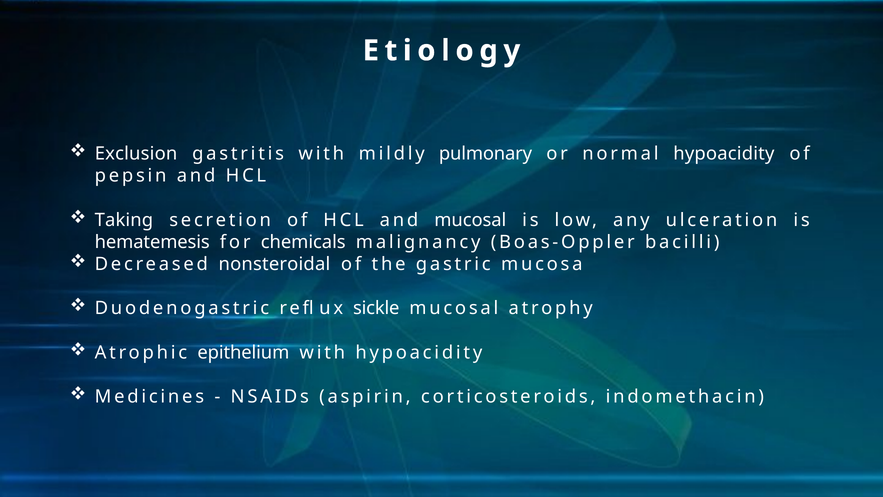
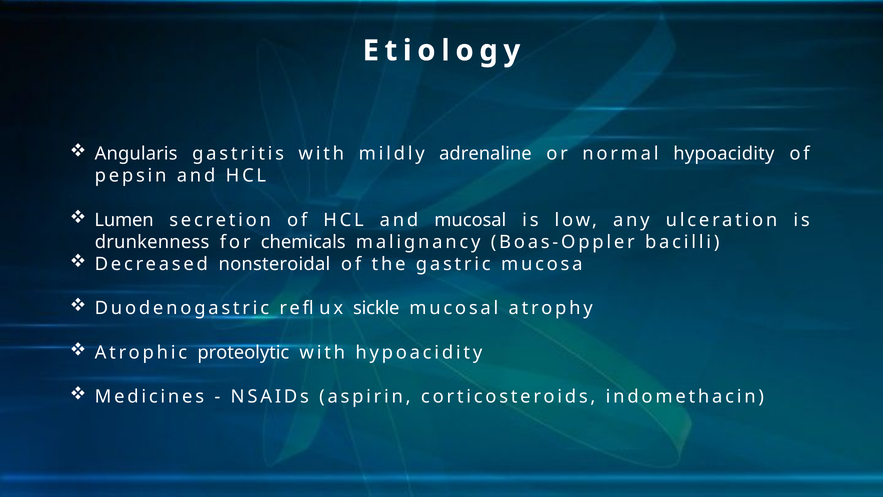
Exclusion: Exclusion -> Angularis
pulmonary: pulmonary -> adrenaline
Taking: Taking -> Lumen
hematemesis: hematemesis -> drunkenness
epithelium: epithelium -> proteolytic
